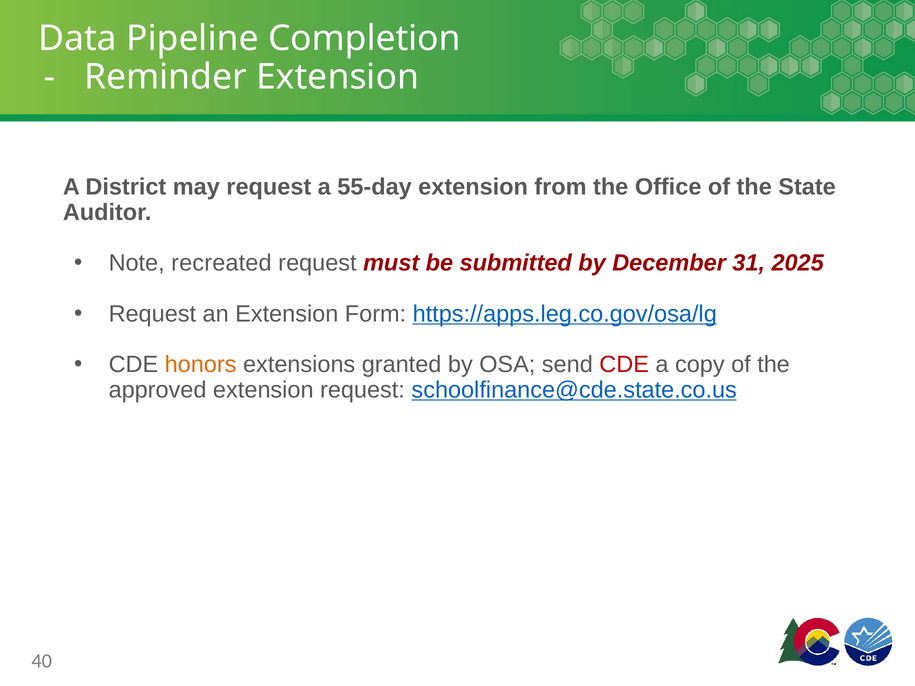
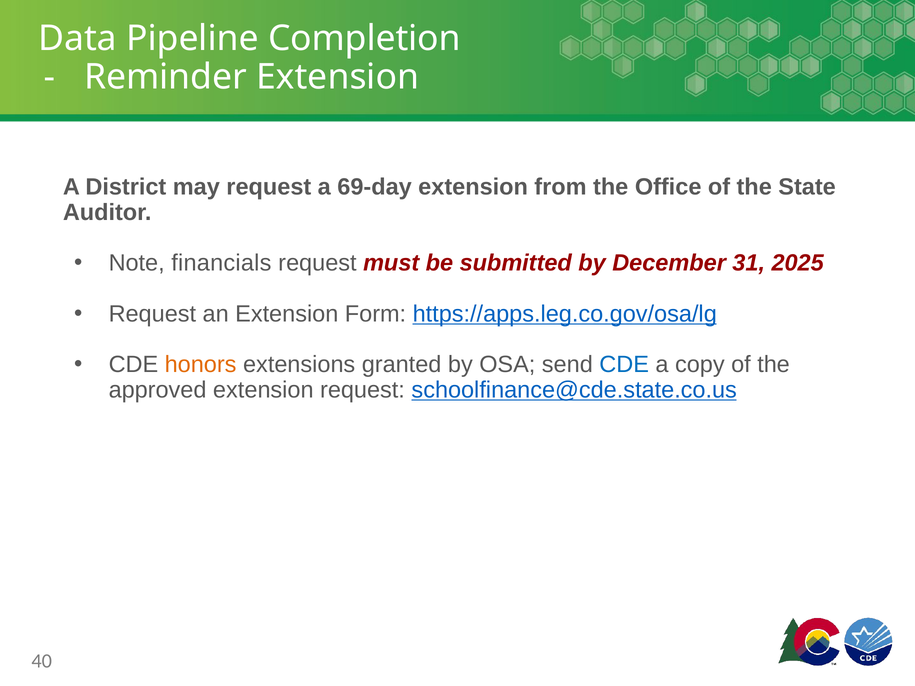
55-day: 55-day -> 69-day
recreated: recreated -> financials
CDE at (624, 365) colour: red -> blue
